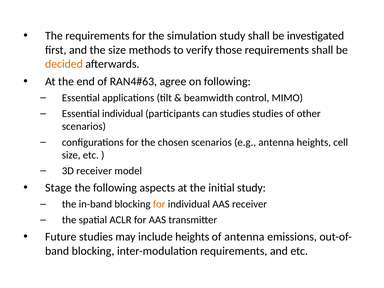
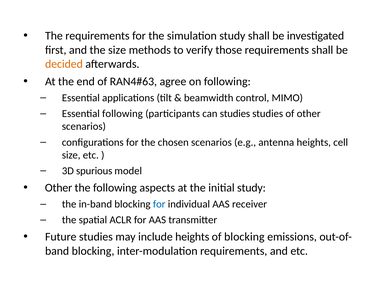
Essential individual: individual -> following
3D receiver: receiver -> spurious
Stage at (58, 188): Stage -> Other
for at (159, 204) colour: orange -> blue
of antenna: antenna -> blocking
